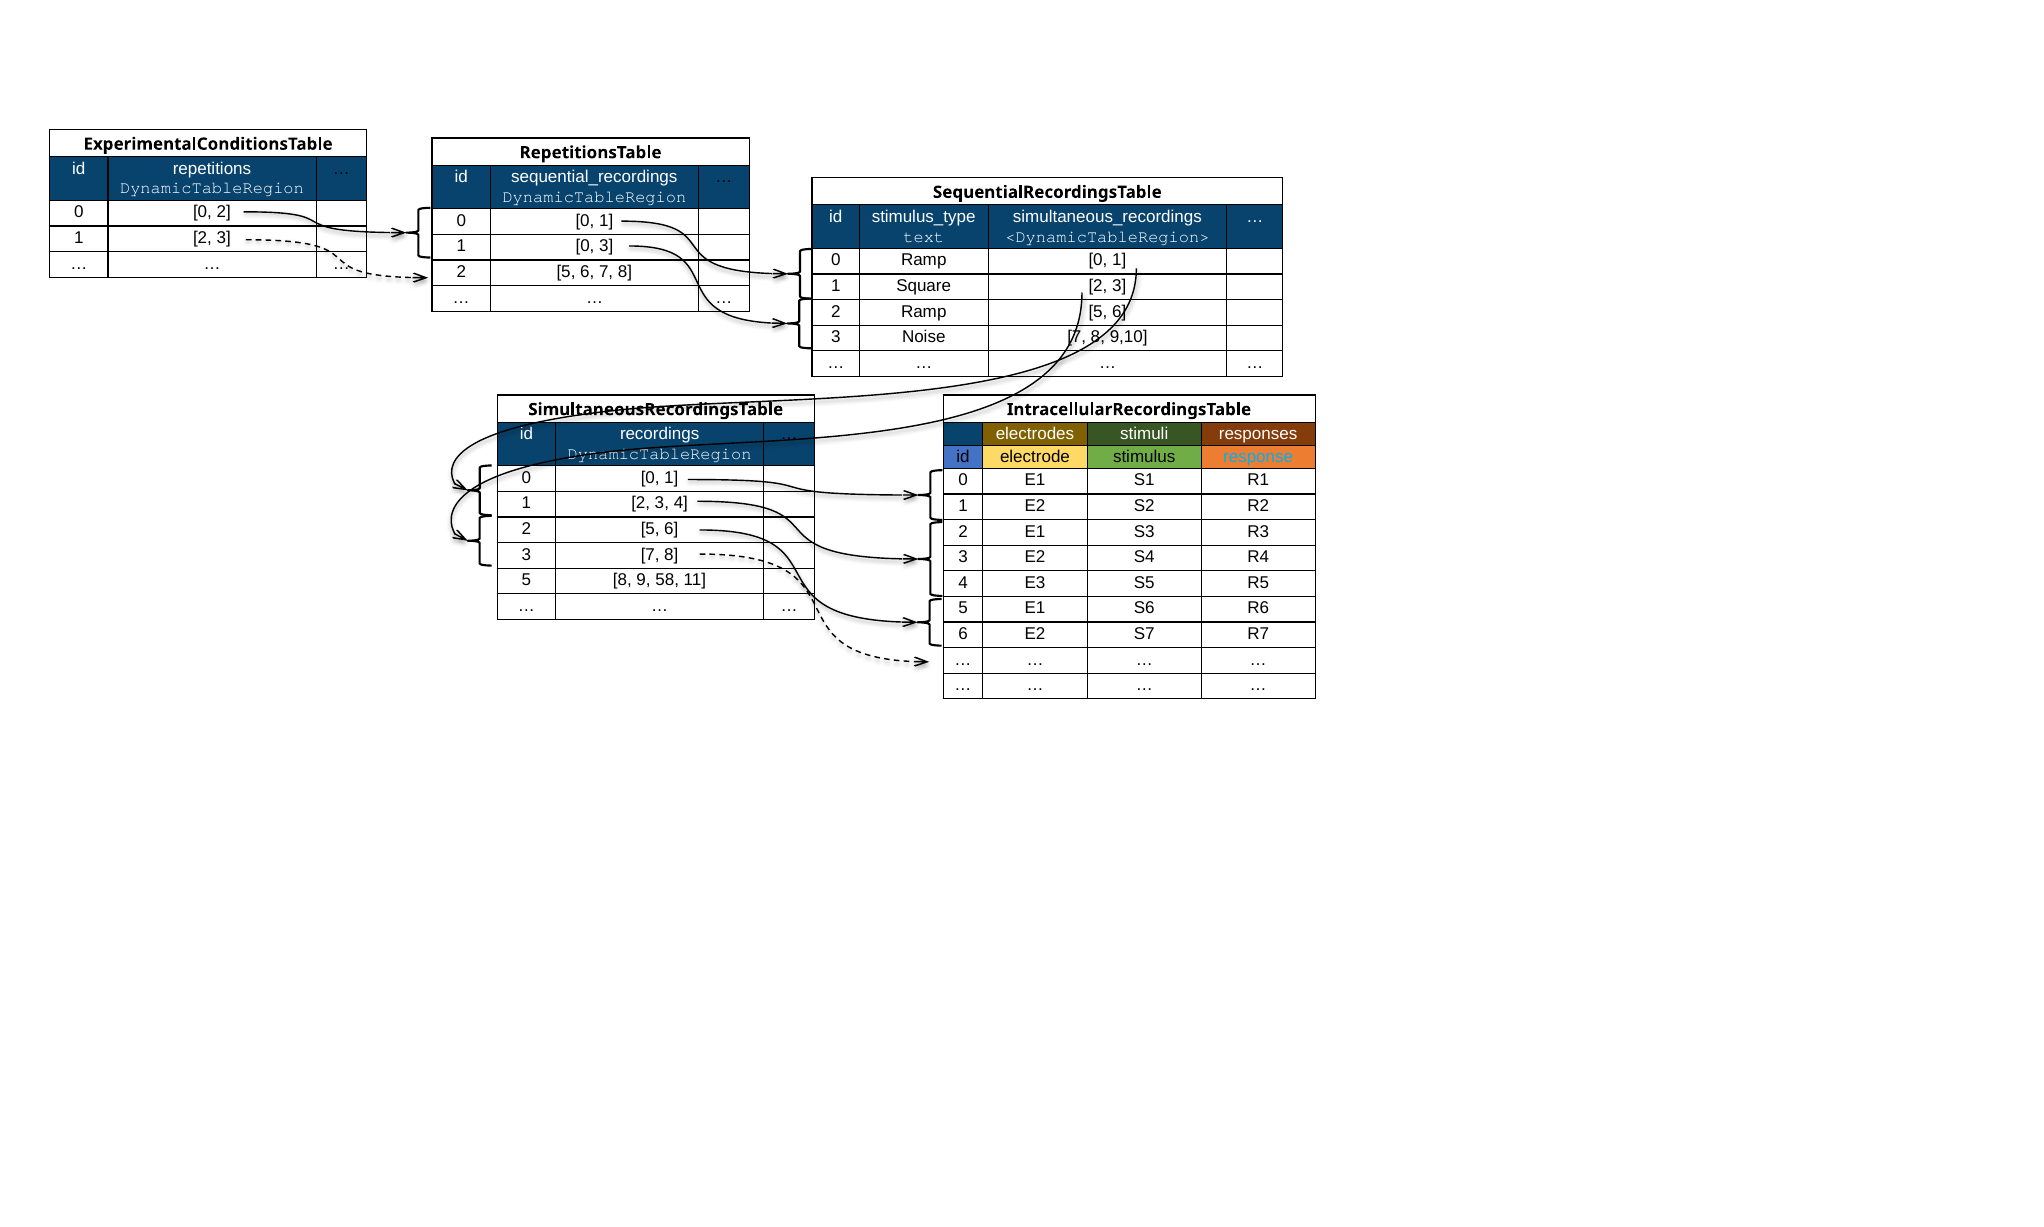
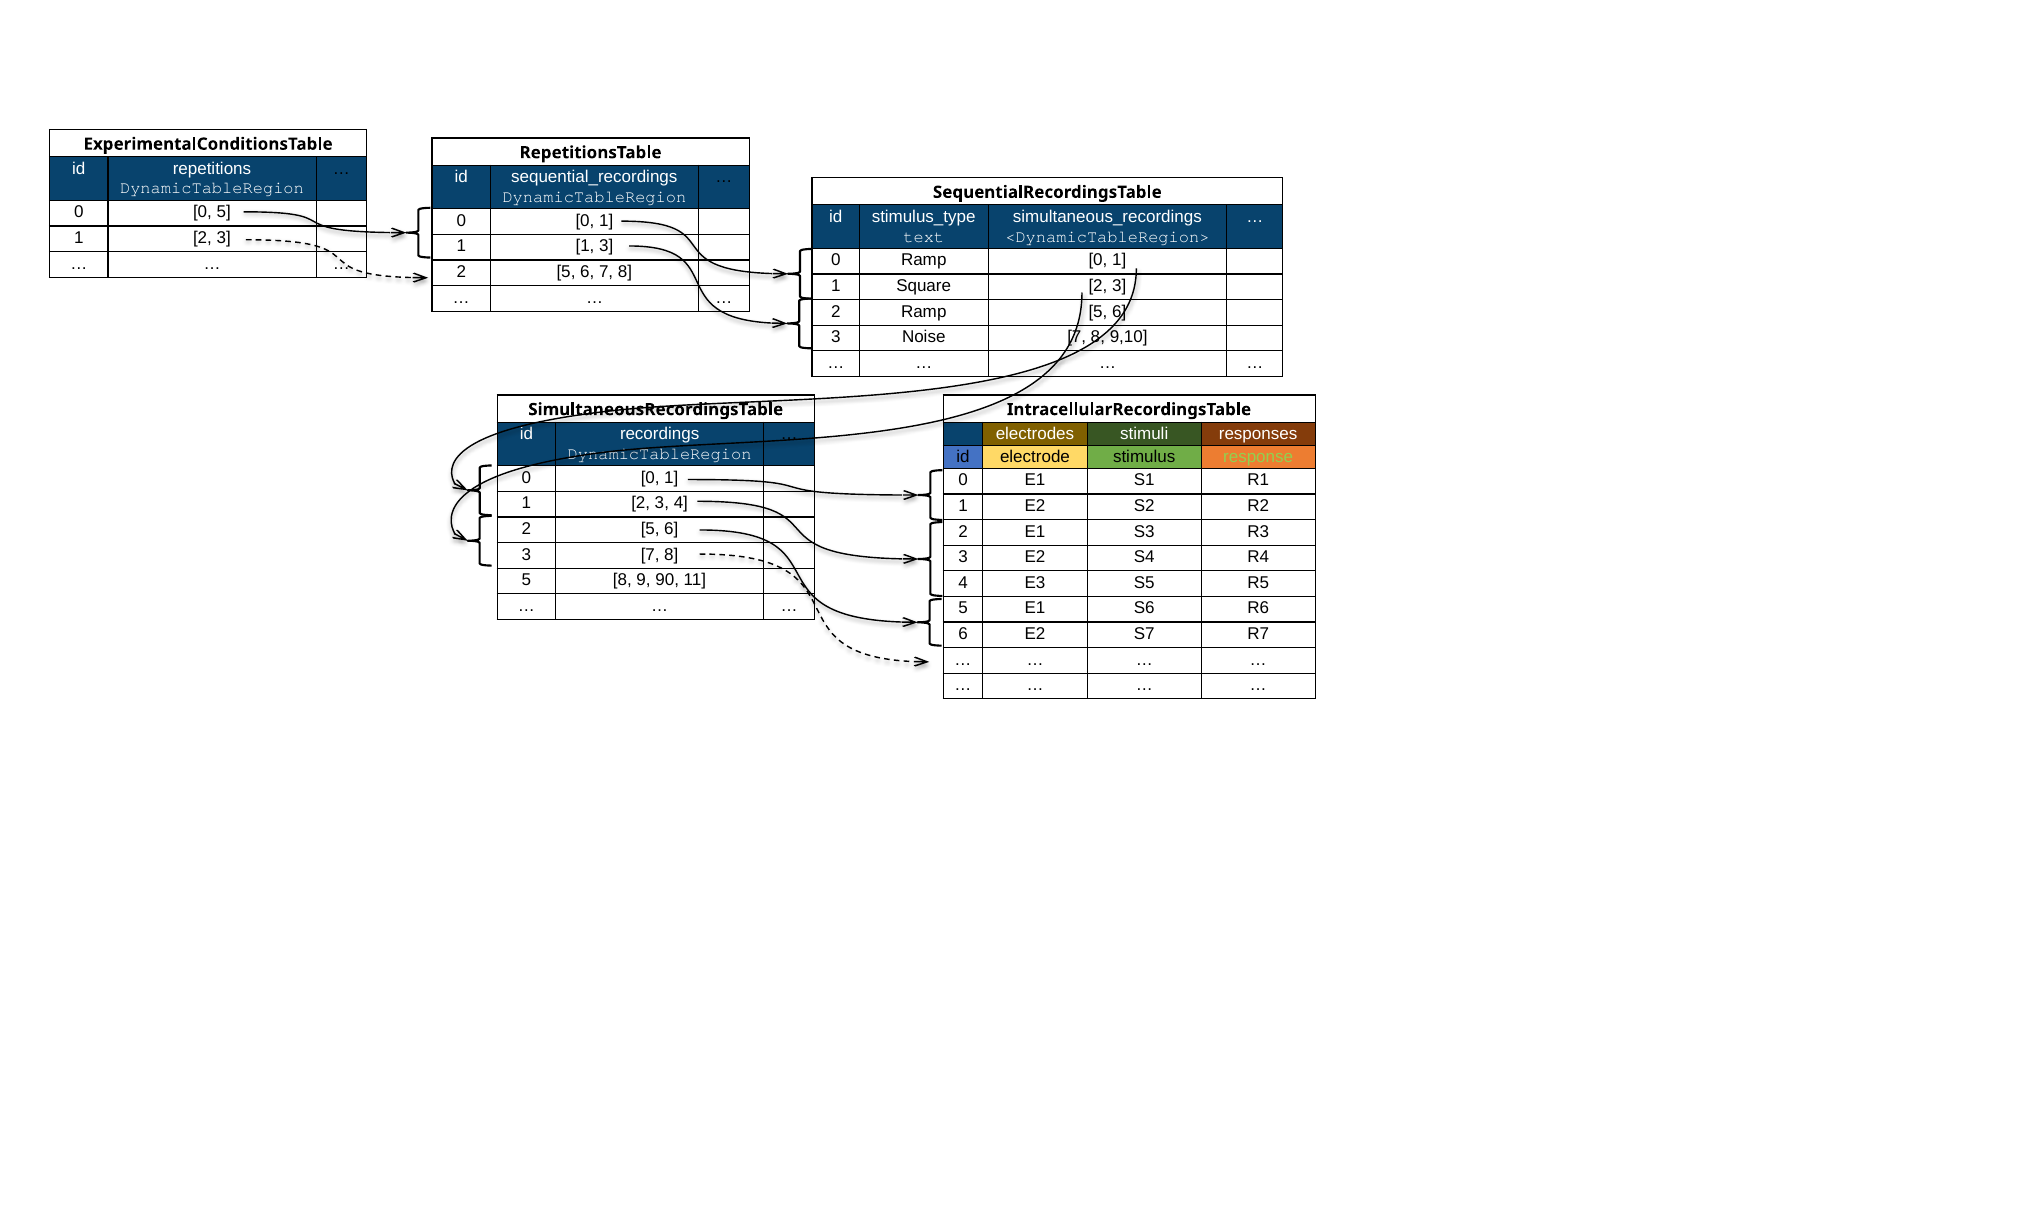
0 2: 2 -> 5
0 at (585, 246): 0 -> 1
response colour: light blue -> light green
58: 58 -> 90
